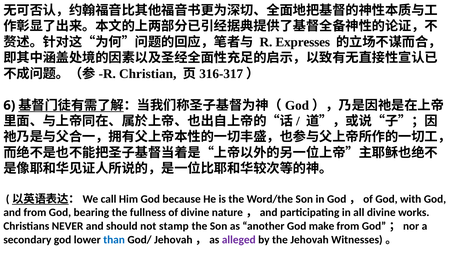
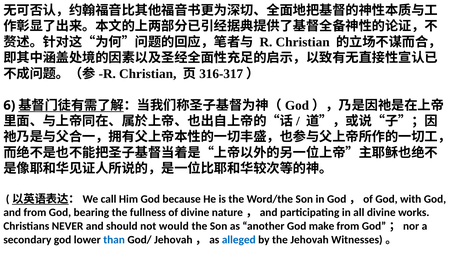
Expresses at (303, 42): Expresses -> Christian
stamp: stamp -> would
alleged colour: purple -> blue
